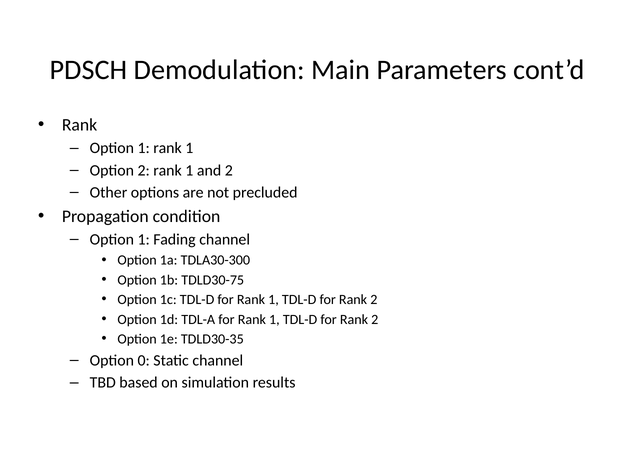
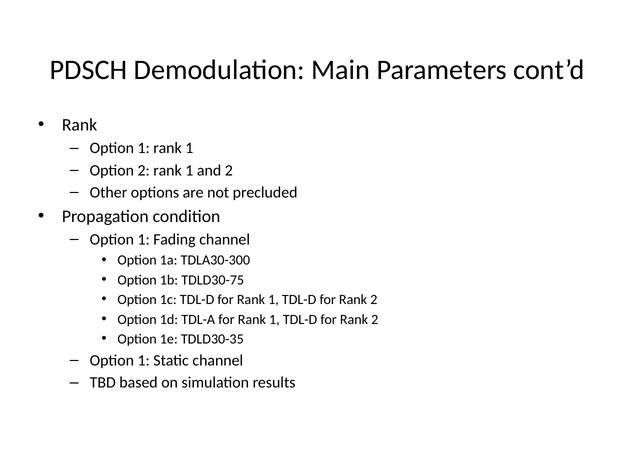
0 at (144, 361): 0 -> 1
